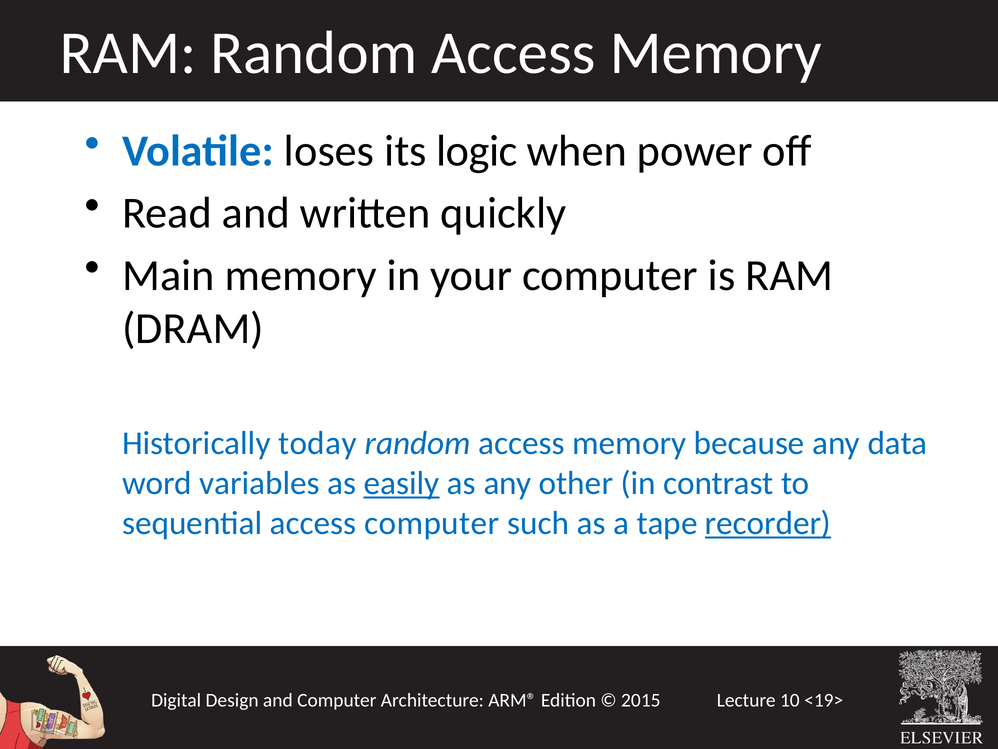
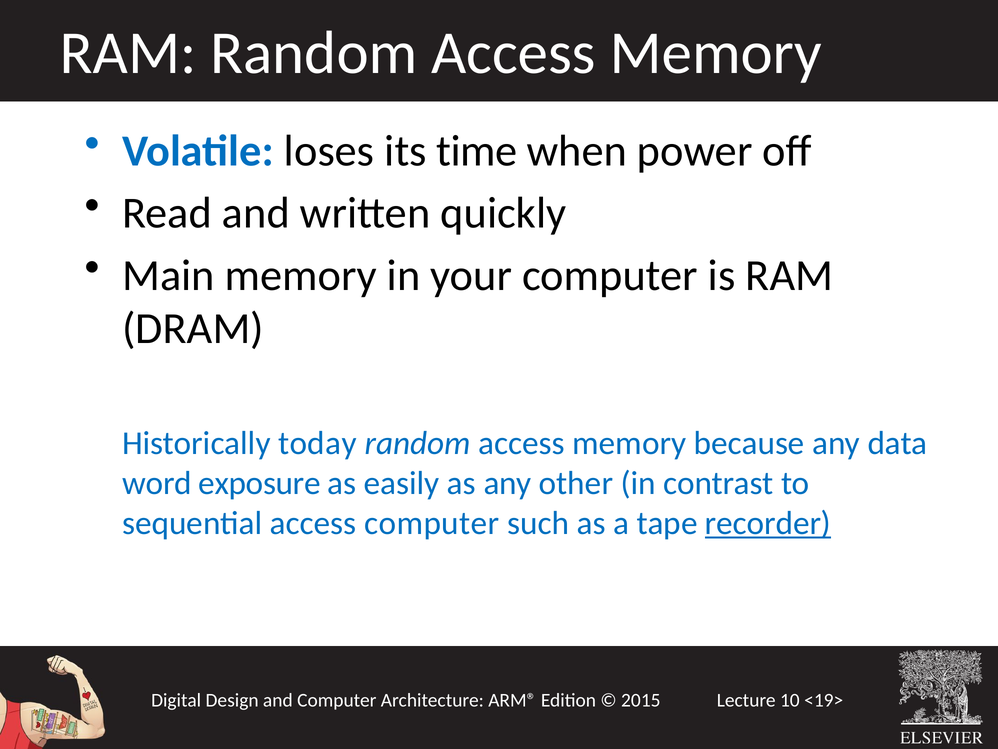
logic: logic -> time
variables: variables -> exposure
easily underline: present -> none
